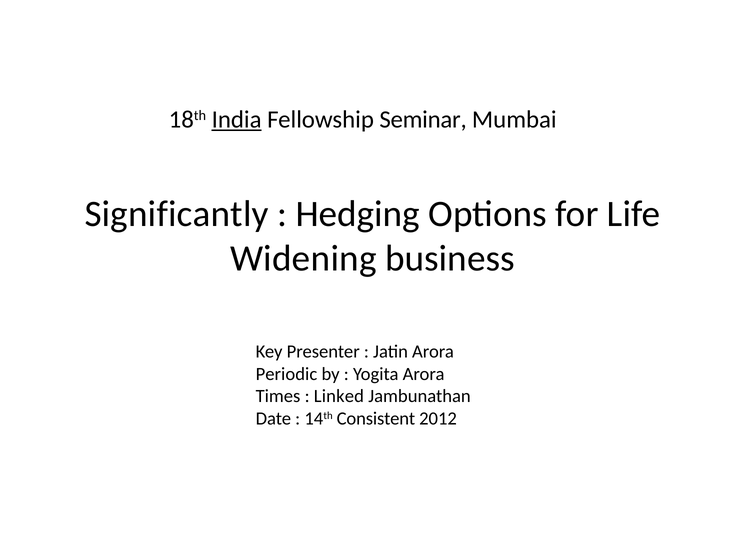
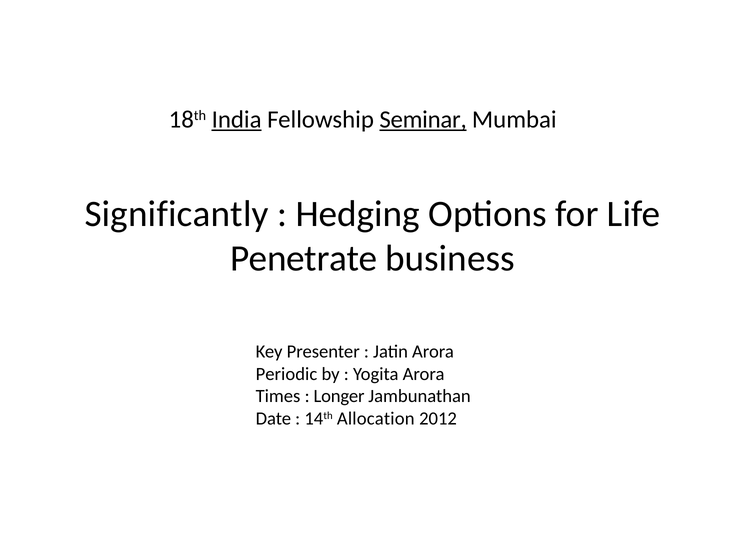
Seminar underline: none -> present
Widening: Widening -> Penetrate
Linked: Linked -> Longer
Consistent: Consistent -> Allocation
